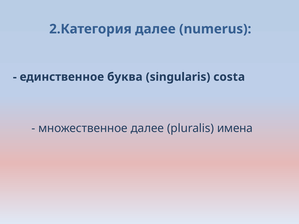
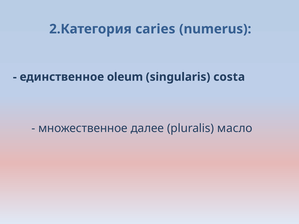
2.Категория далее: далее -> caries
буква: буква -> oleum
имена: имена -> масло
